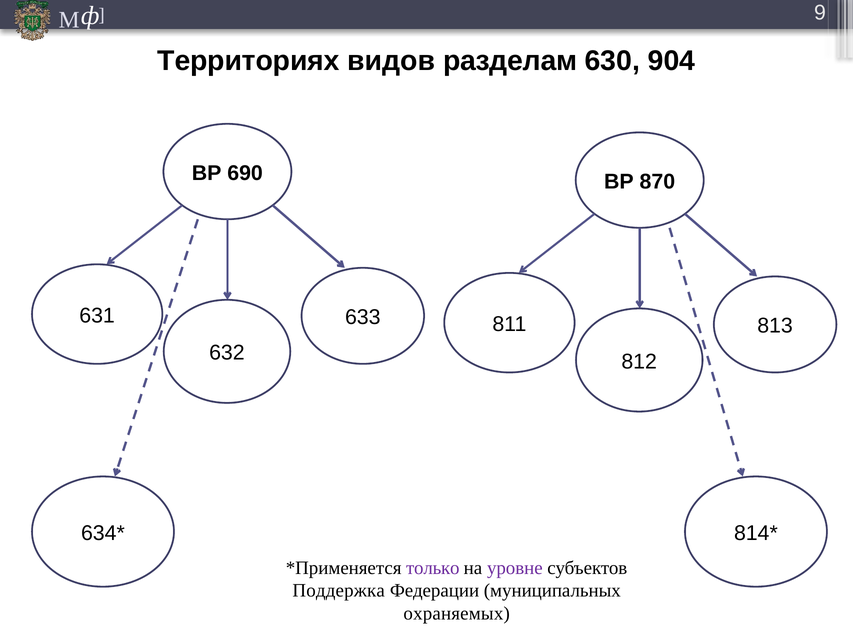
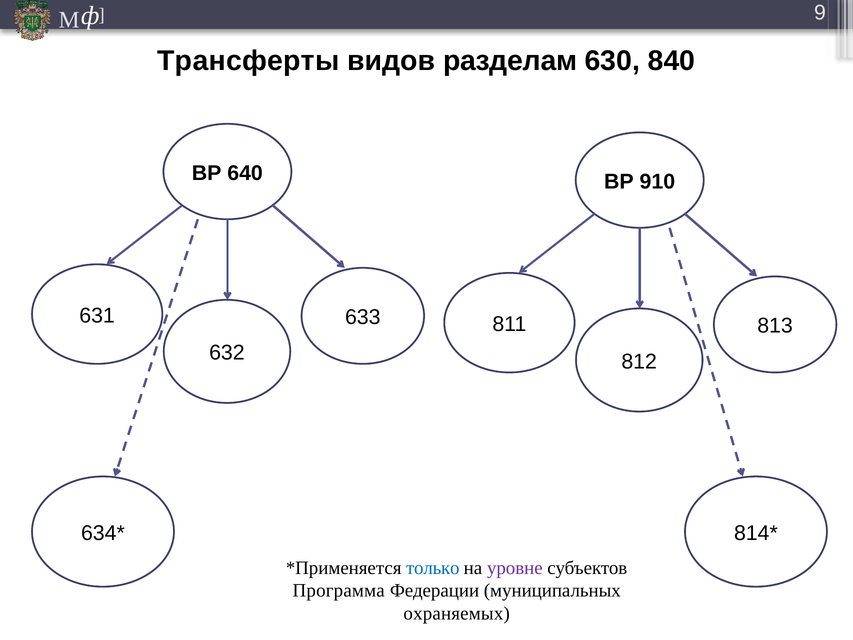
Территориях: Территориях -> Трансферты
904: 904 -> 840
690: 690 -> 640
870: 870 -> 910
только colour: purple -> blue
Поддержка: Поддержка -> Программа
